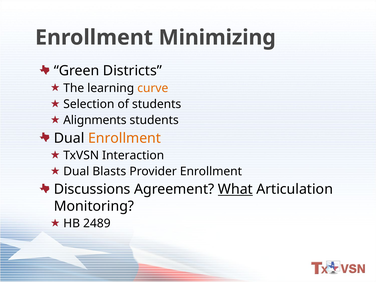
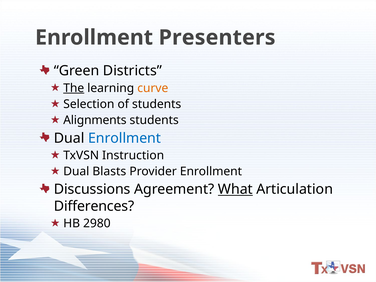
Minimizing: Minimizing -> Presenters
The underline: none -> present
Enrollment at (125, 138) colour: orange -> blue
Interaction: Interaction -> Instruction
Monitoring: Monitoring -> Differences
2489: 2489 -> 2980
